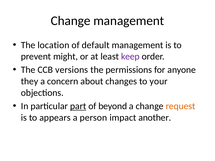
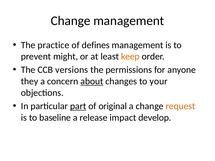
location: location -> practice
default: default -> defines
keep colour: purple -> orange
about underline: none -> present
beyond: beyond -> original
appears: appears -> baseline
person: person -> release
another: another -> develop
